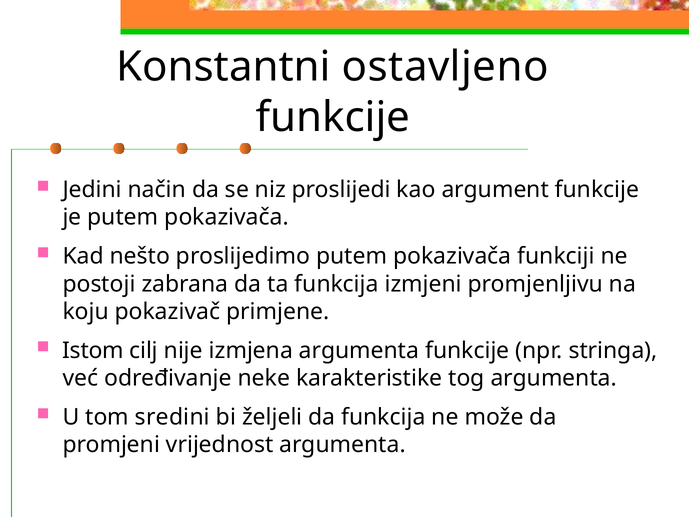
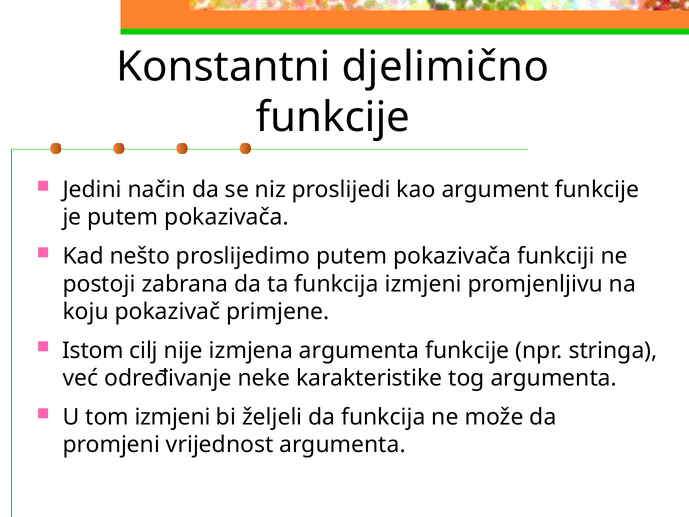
ostavljeno: ostavljeno -> djelimično
tom sredini: sredini -> izmjeni
